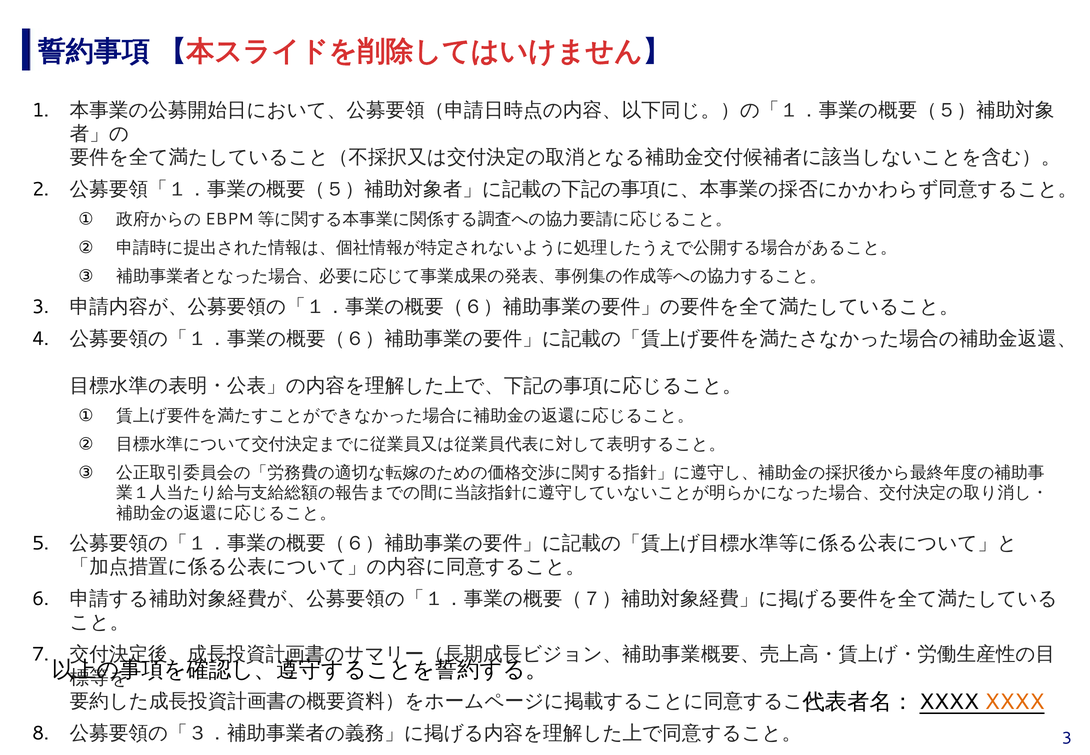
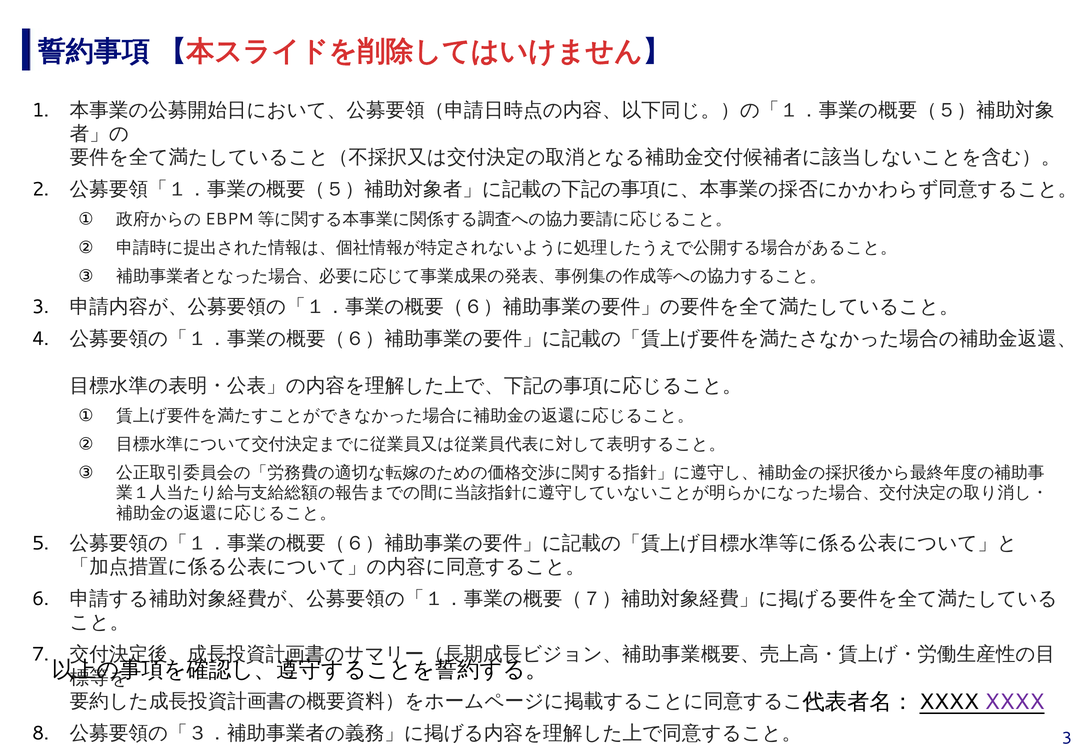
XXXX colour: orange -> purple
